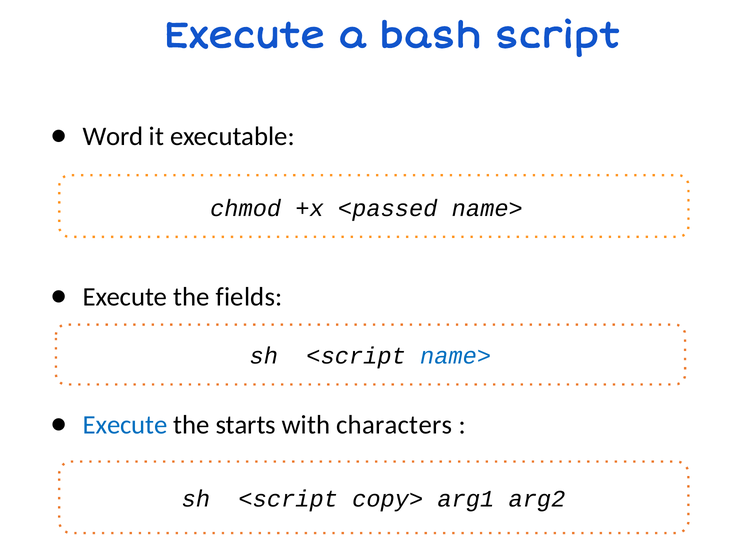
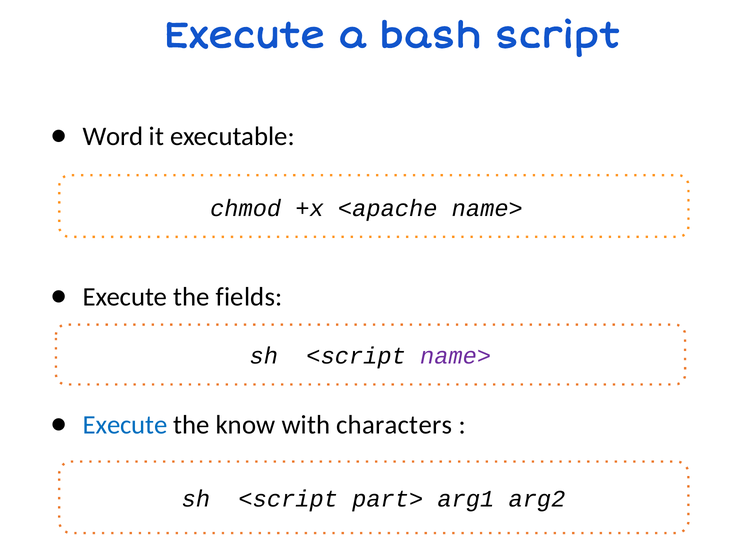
<passed: <passed -> <apache
name> at (456, 357) colour: blue -> purple
starts: starts -> know
copy>: copy> -> part>
